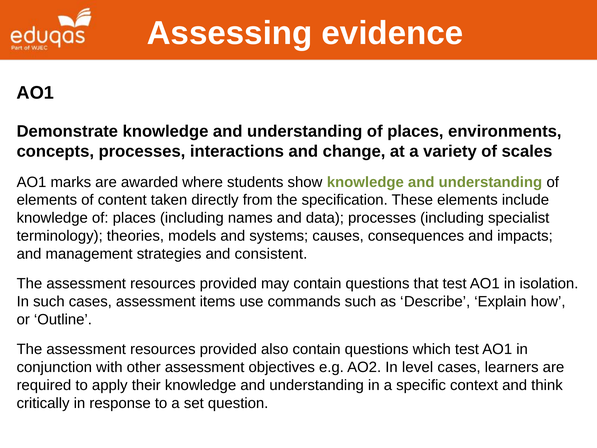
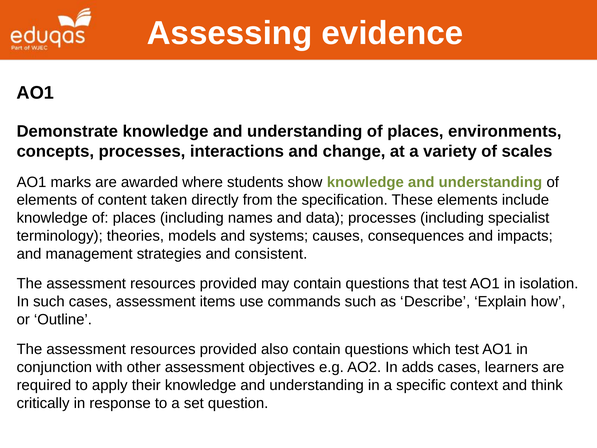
level: level -> adds
